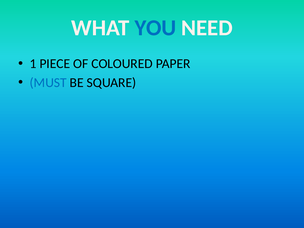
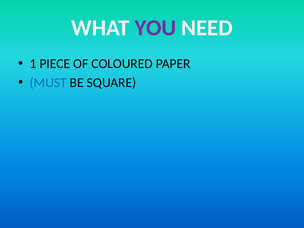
YOU colour: blue -> purple
